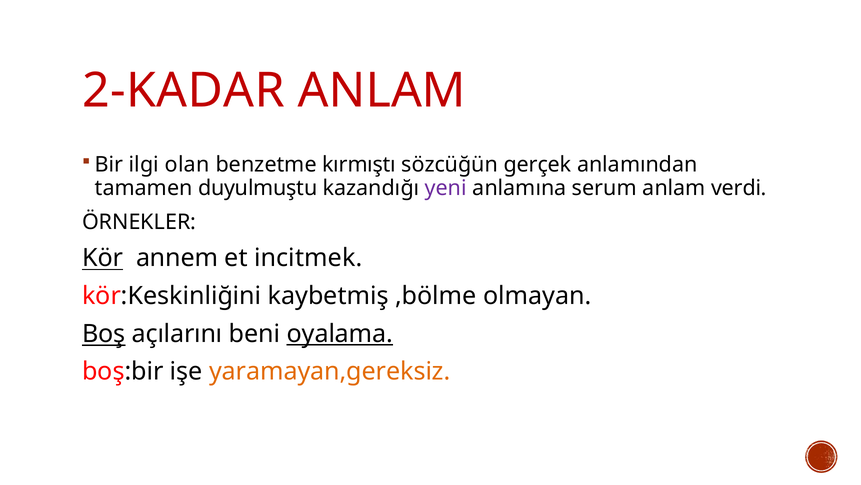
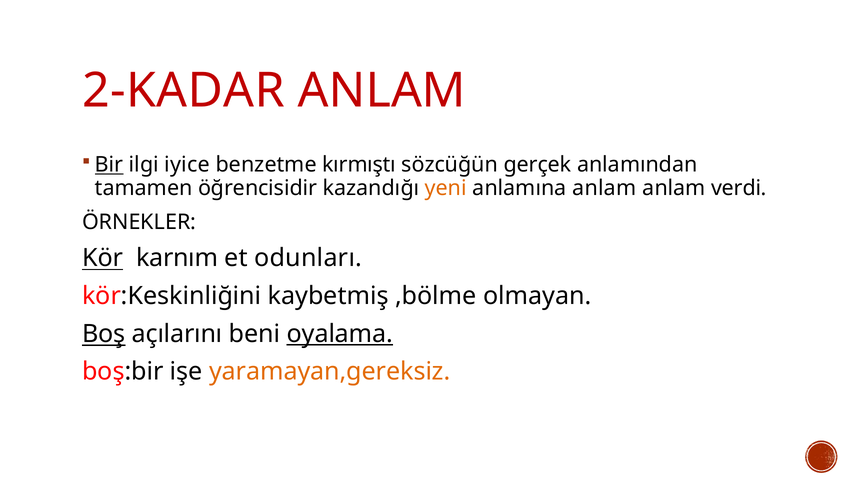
Bir underline: none -> present
olan: olan -> iyice
duyulmuştu: duyulmuştu -> öğrencisidir
yeni colour: purple -> orange
anlamına serum: serum -> anlam
annem: annem -> karnım
incitmek: incitmek -> odunları
